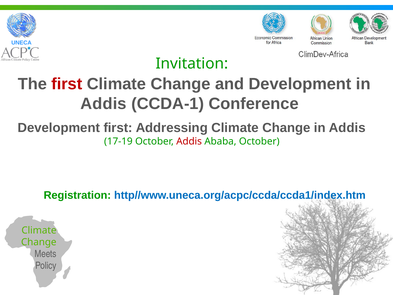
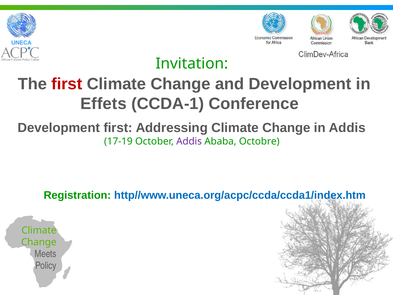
Addis at (104, 104): Addis -> Effets
Addis at (189, 141) colour: red -> purple
Ababa October: October -> Octobre
